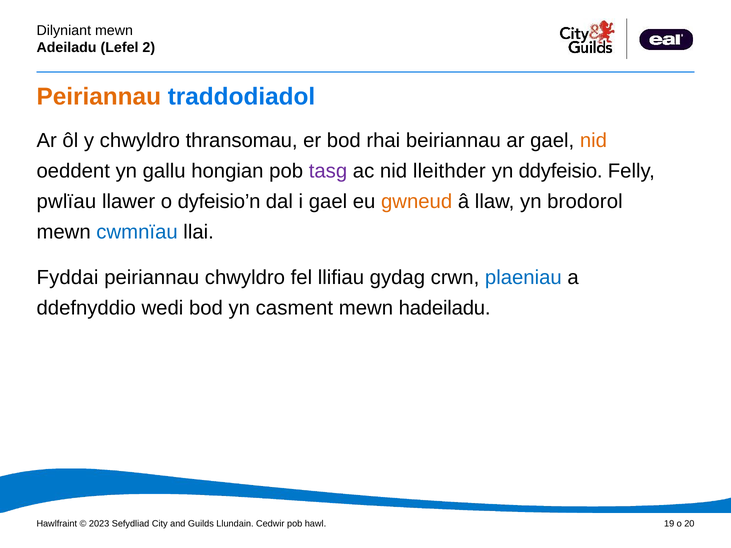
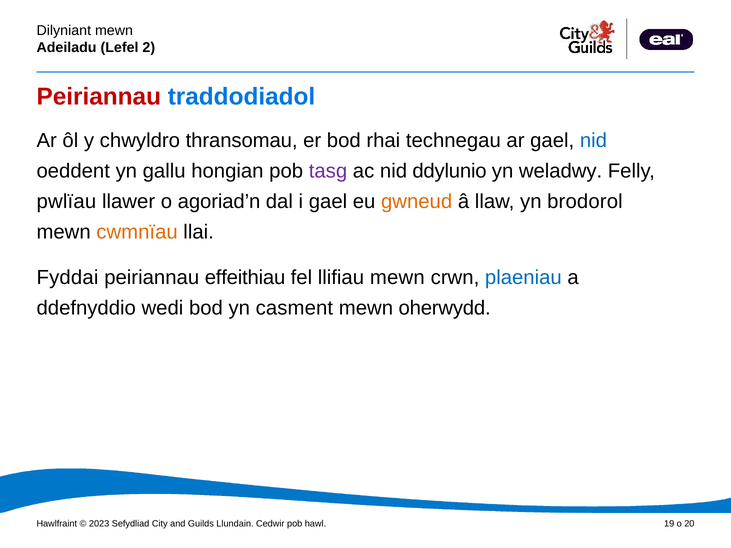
Peiriannau at (99, 97) colour: orange -> red
beiriannau: beiriannau -> technegau
nid at (593, 141) colour: orange -> blue
lleithder: lleithder -> ddylunio
ddyfeisio: ddyfeisio -> weladwy
dyfeisio’n: dyfeisio’n -> agoriad’n
cwmnïau colour: blue -> orange
peiriannau chwyldro: chwyldro -> effeithiau
llifiau gydag: gydag -> mewn
hadeiladu: hadeiladu -> oherwydd
